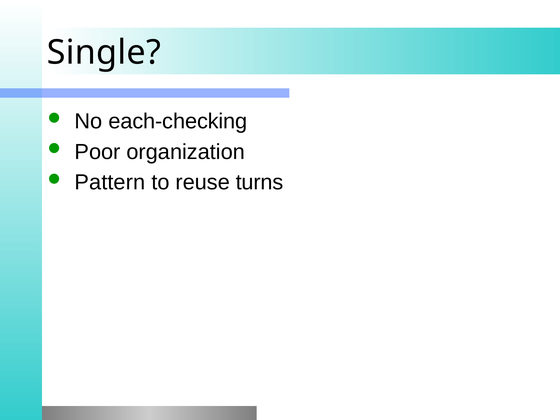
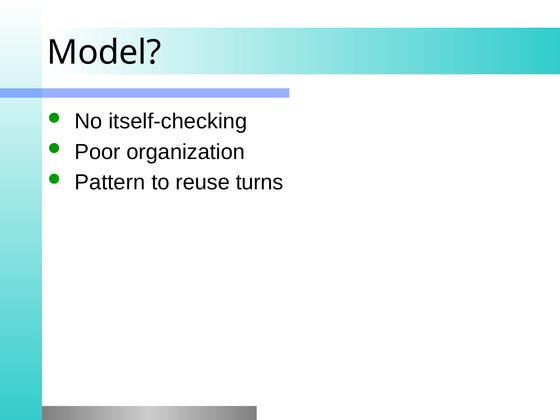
Single: Single -> Model
each-checking: each-checking -> itself-checking
